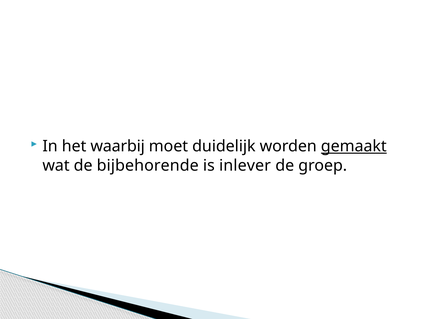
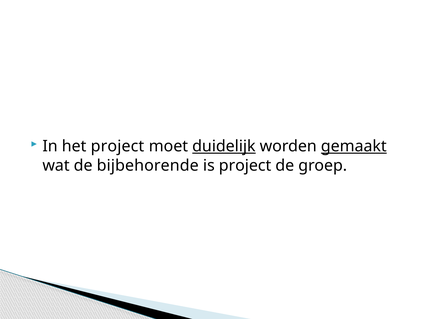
het waarbij: waarbij -> project
duidelijk underline: none -> present
is inlever: inlever -> project
